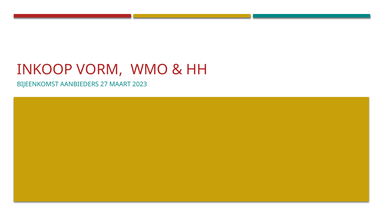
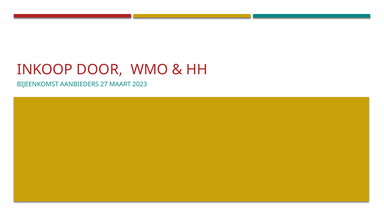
VORM: VORM -> DOOR
